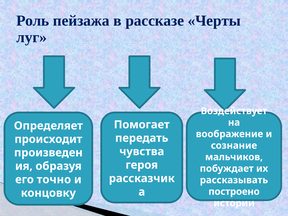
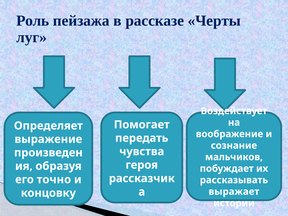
происходит: происходит -> выражение
построено: построено -> выражает
